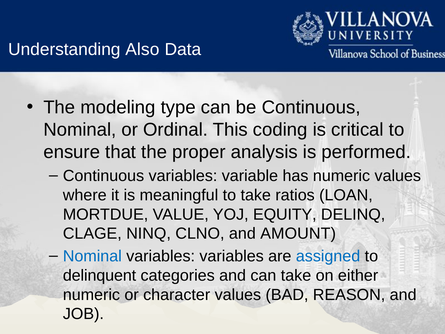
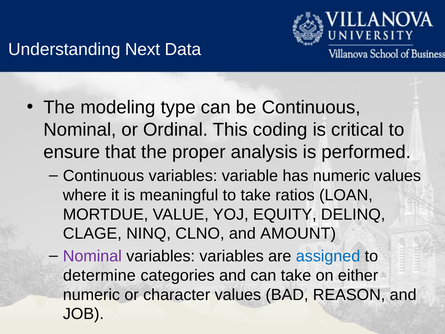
Also: Also -> Next
Nominal at (92, 256) colour: blue -> purple
delinquent: delinquent -> determine
